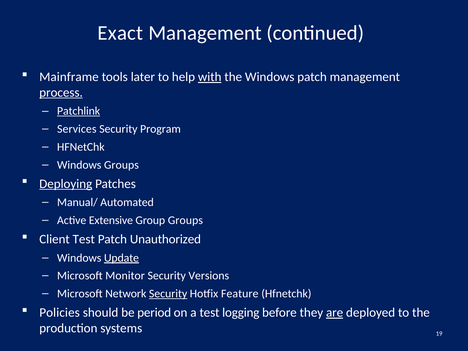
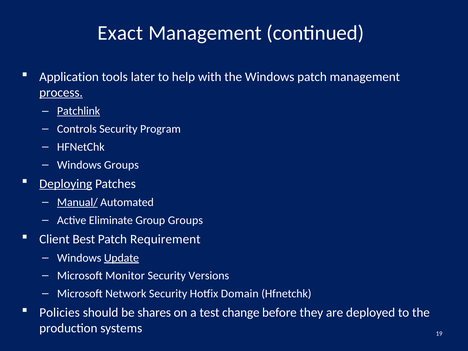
Mainframe: Mainframe -> Application
with underline: present -> none
Services: Services -> Controls
Manual/ underline: none -> present
Extensive: Extensive -> Eliminate
Client Test: Test -> Best
Unauthorized: Unauthorized -> Requirement
Security at (168, 294) underline: present -> none
Feature: Feature -> Domain
period: period -> shares
logging: logging -> change
are underline: present -> none
